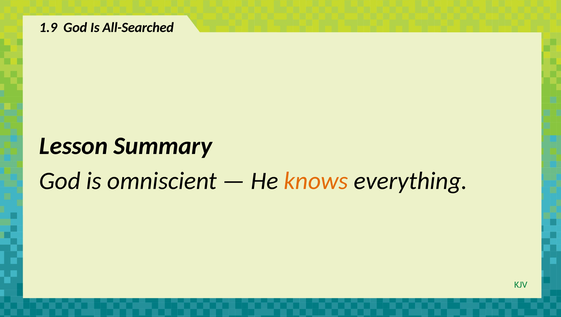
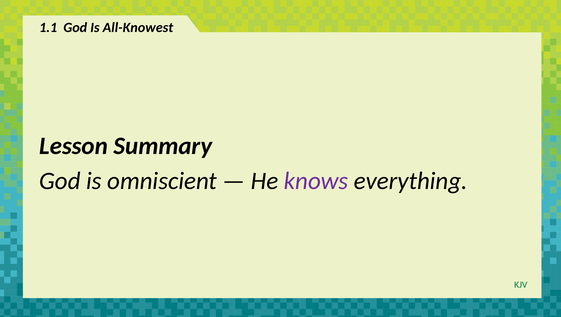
1.9: 1.9 -> 1.1
All-Searched: All-Searched -> All-Knowest
knows colour: orange -> purple
